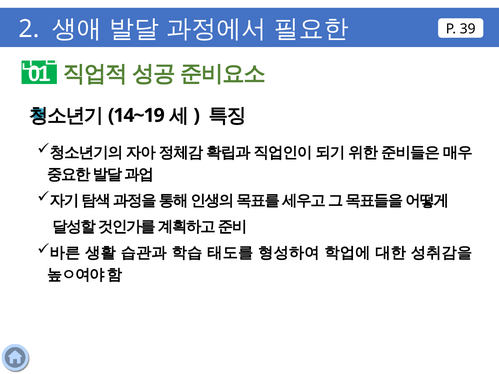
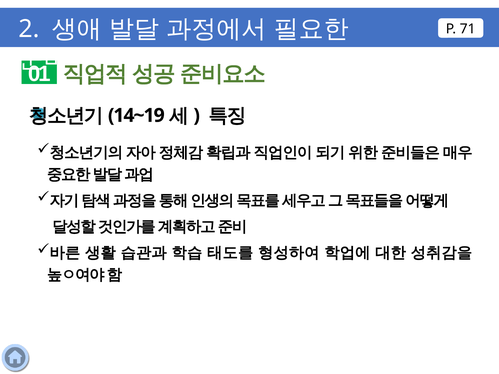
39: 39 -> 71
